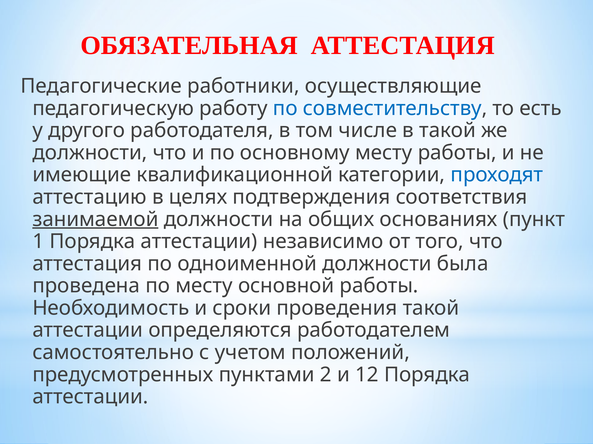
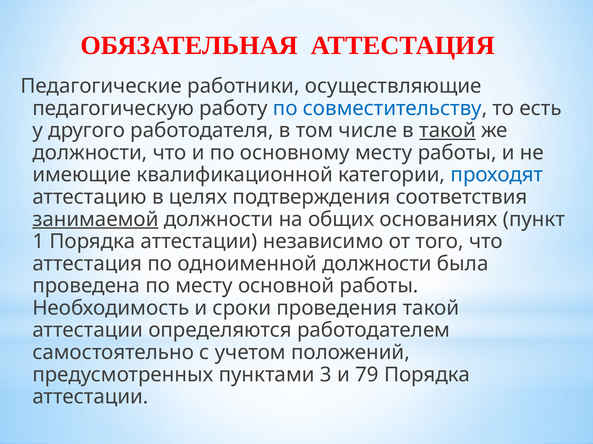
такой at (448, 131) underline: none -> present
2: 2 -> 3
12: 12 -> 79
